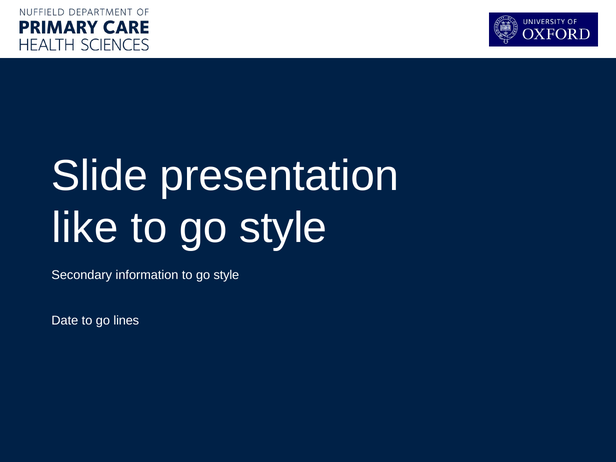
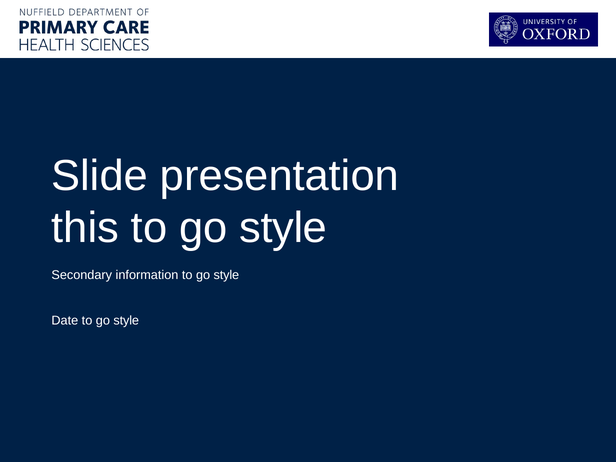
like: like -> this
Date to go lines: lines -> style
